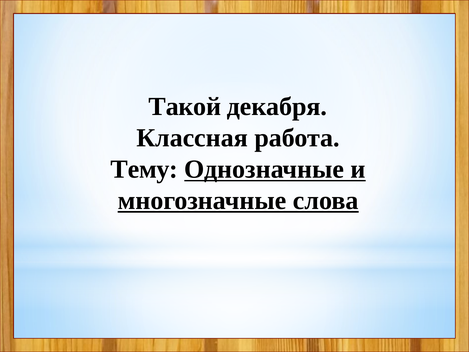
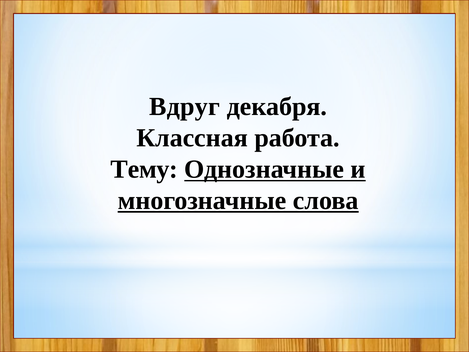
Такой: Такой -> Вдруг
